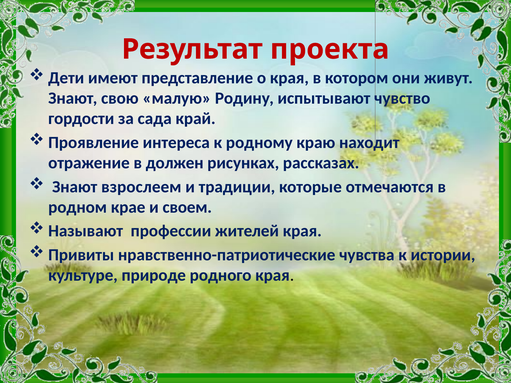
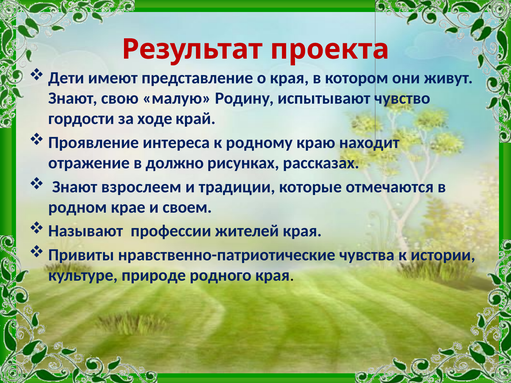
сада: сада -> ходе
должен: должен -> должно
